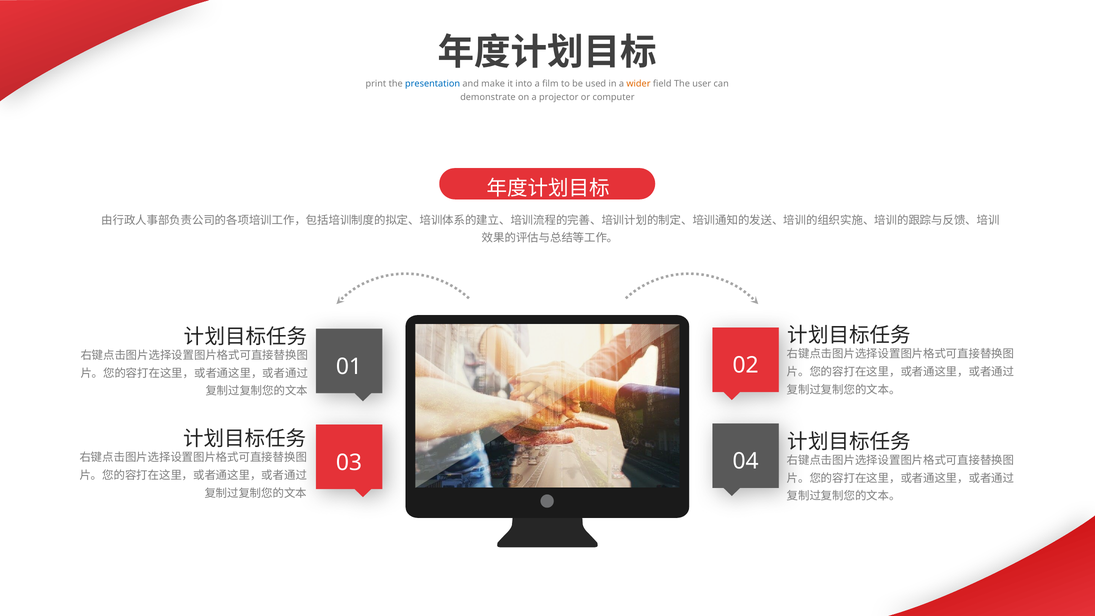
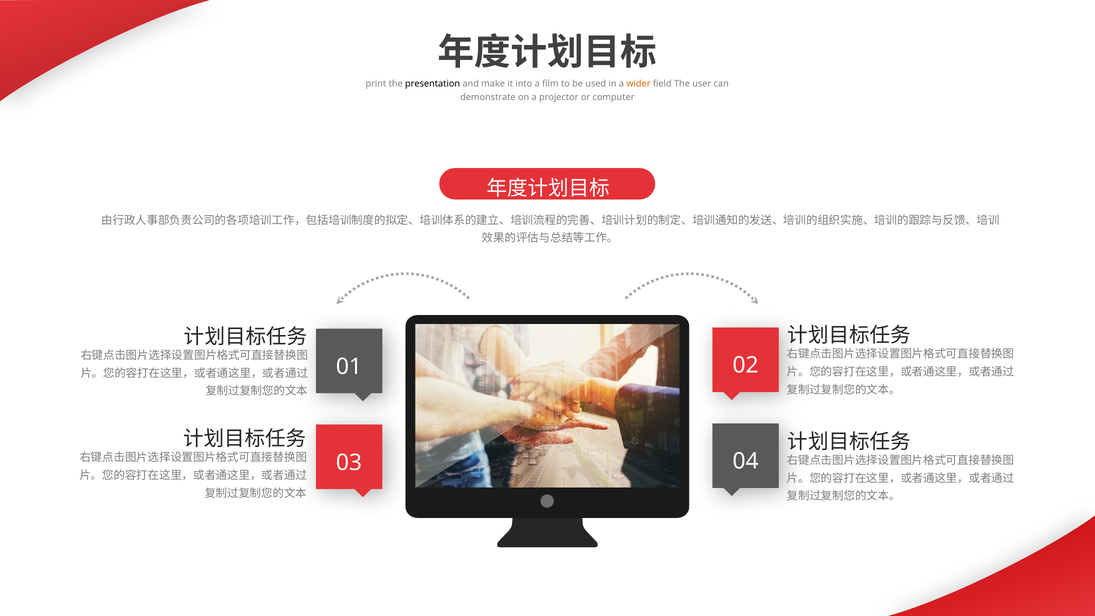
presentation colour: blue -> black
